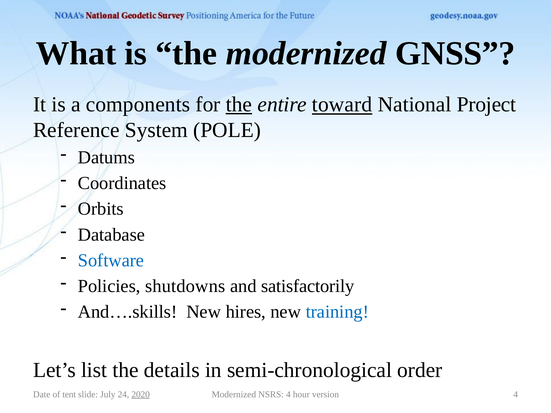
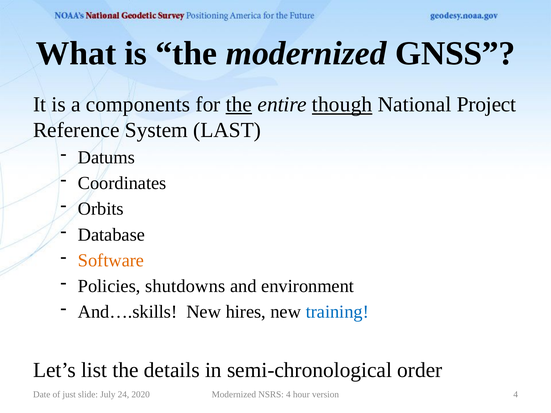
toward: toward -> though
POLE: POLE -> LAST
Software colour: blue -> orange
satisfactorily: satisfactorily -> environment
tent: tent -> just
2020 underline: present -> none
